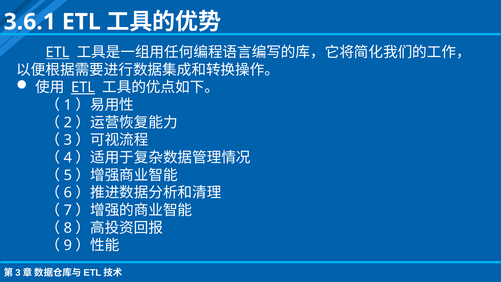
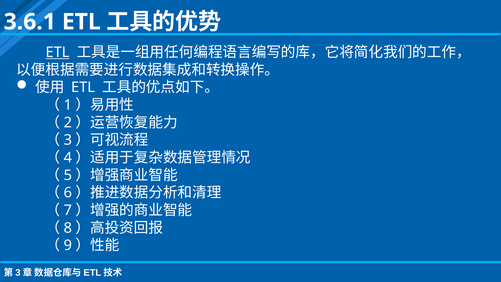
ETL at (83, 87) underline: present -> none
